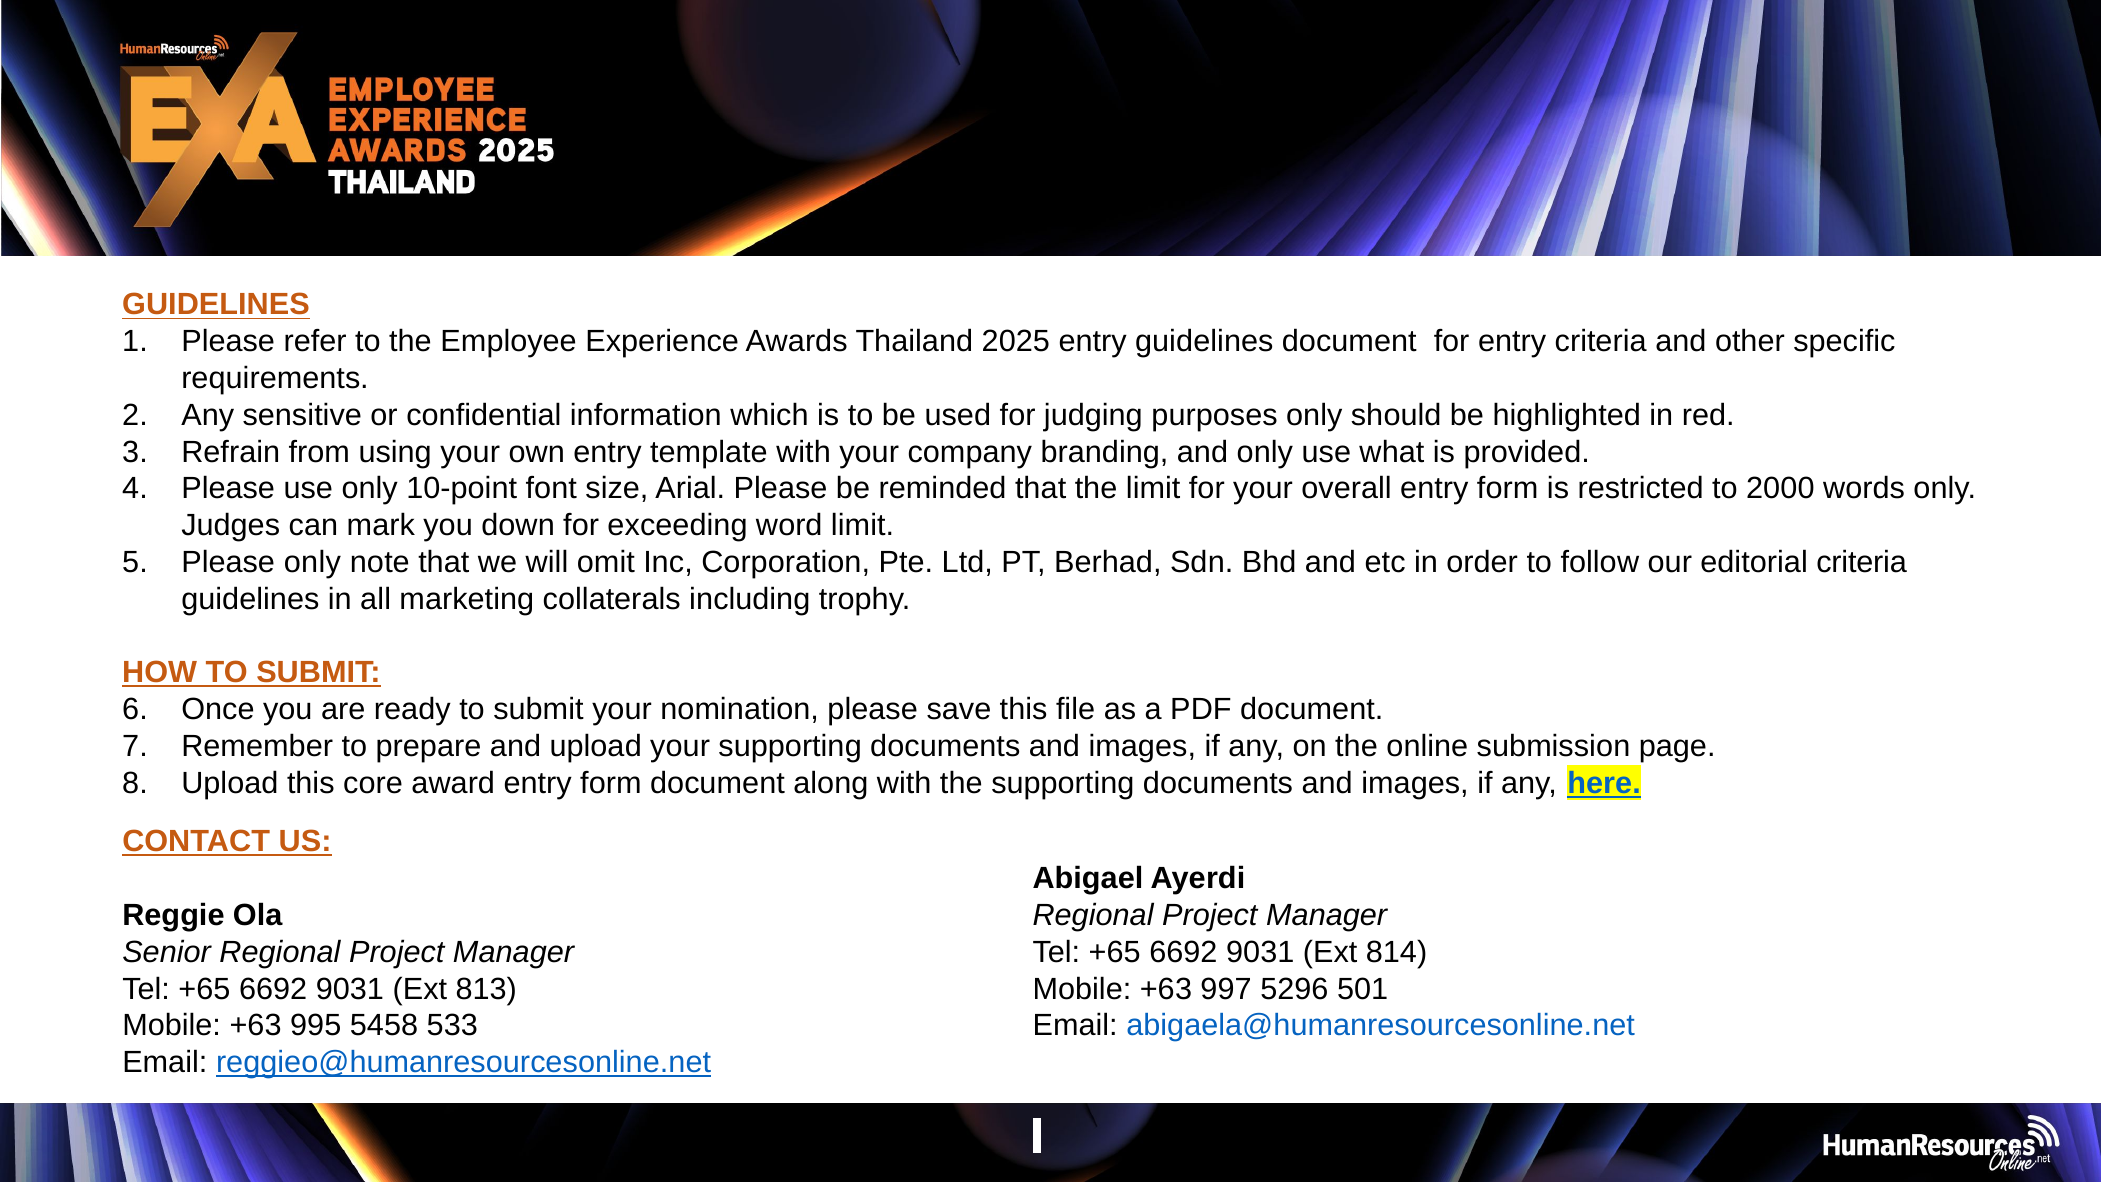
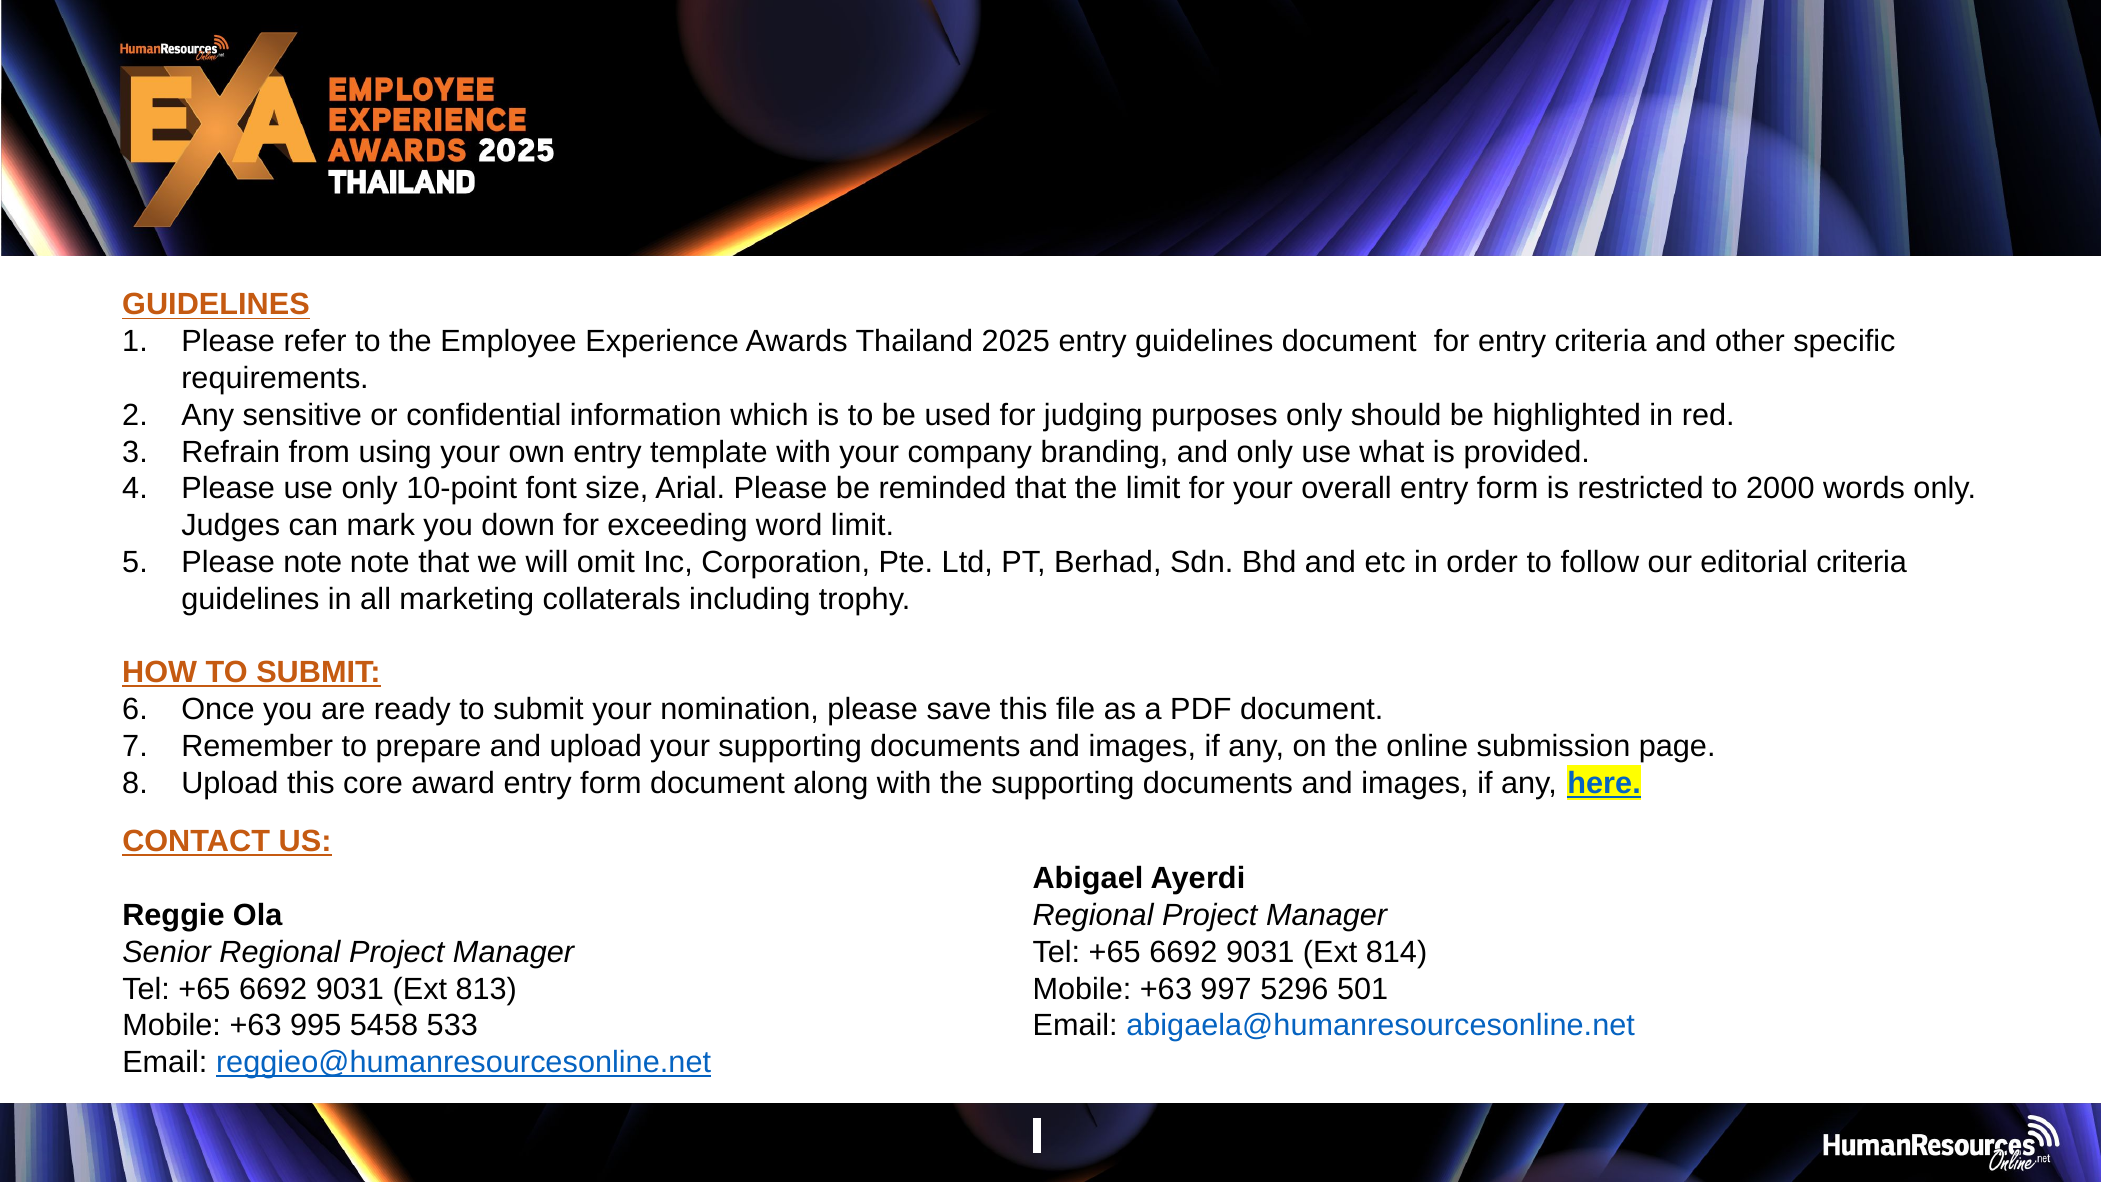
Please only: only -> note
